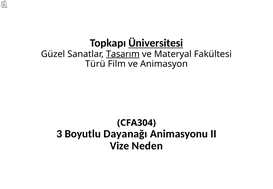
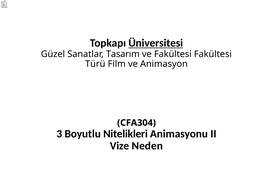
Tasarım underline: present -> none
ve Materyal: Materyal -> Fakültesi
Dayanağı: Dayanağı -> Nitelikleri
